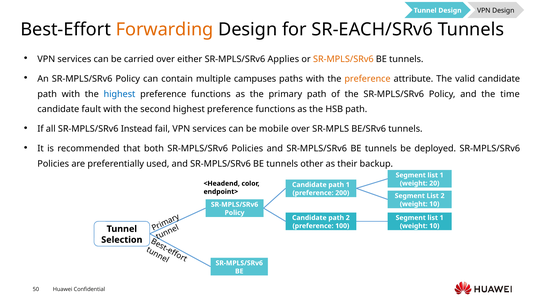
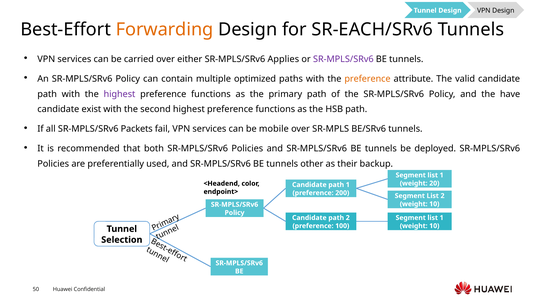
SR-MPLS/SRv6 at (343, 59) colour: orange -> purple
campuses: campuses -> optimized
highest at (119, 94) colour: blue -> purple
time: time -> have
fault: fault -> exist
Instead: Instead -> Packets
